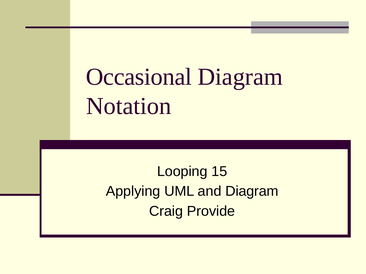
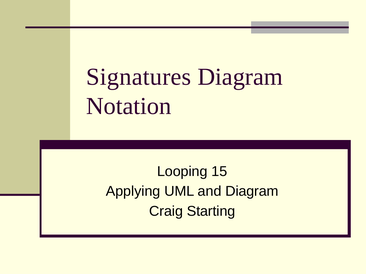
Occasional: Occasional -> Signatures
Provide: Provide -> Starting
